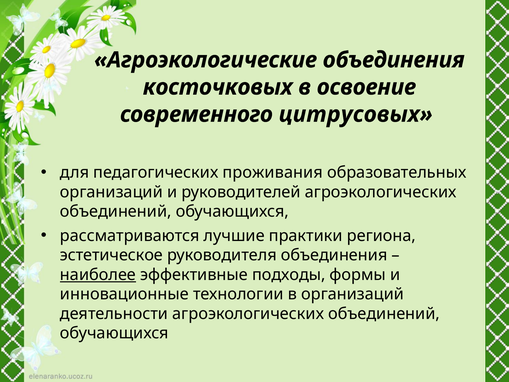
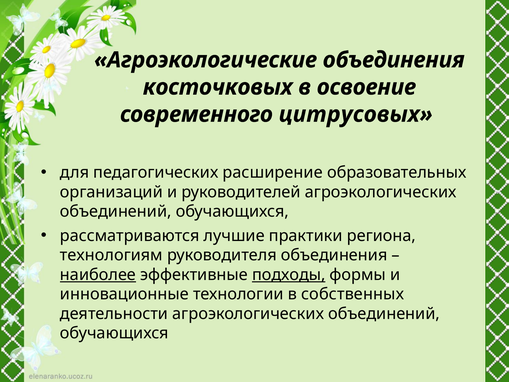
проживания: проживания -> расширение
эстетическое: эстетическое -> технологиям
подходы underline: none -> present
в организаций: организаций -> собственных
